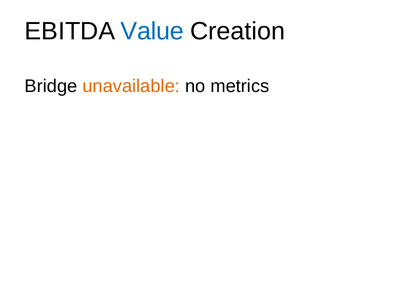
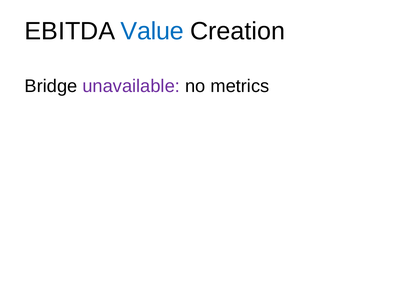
unavailable colour: orange -> purple
